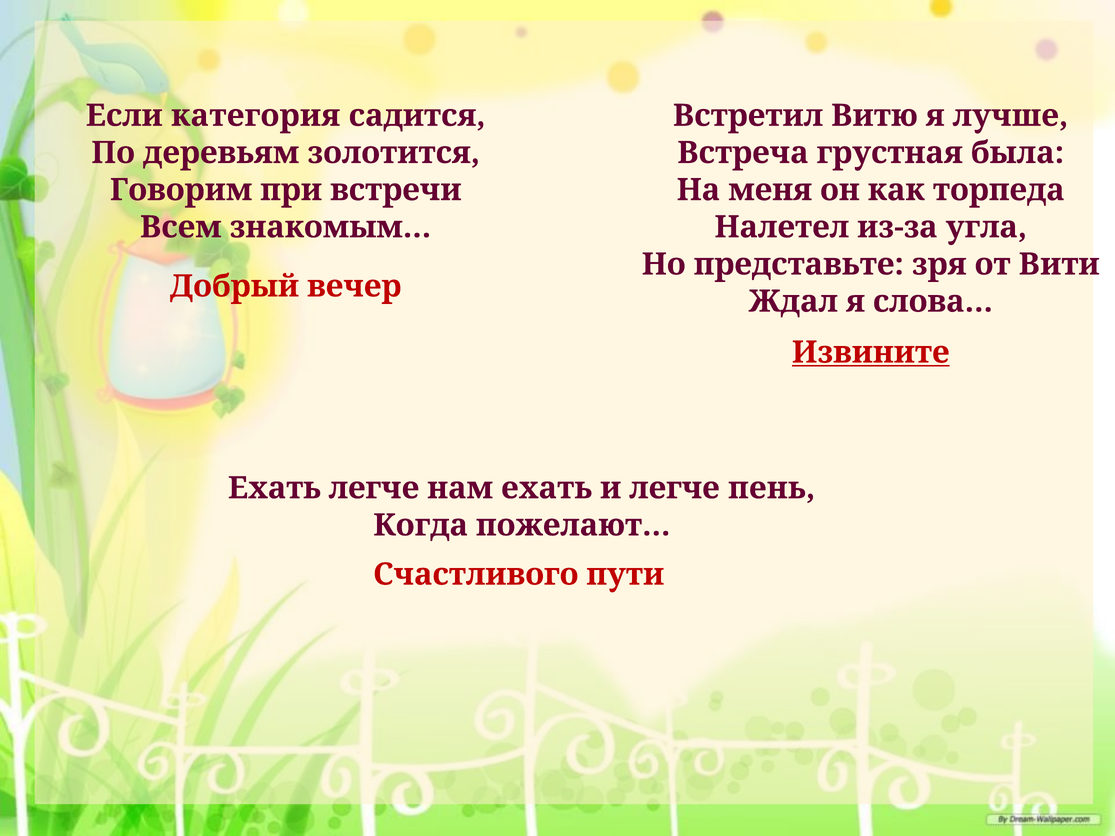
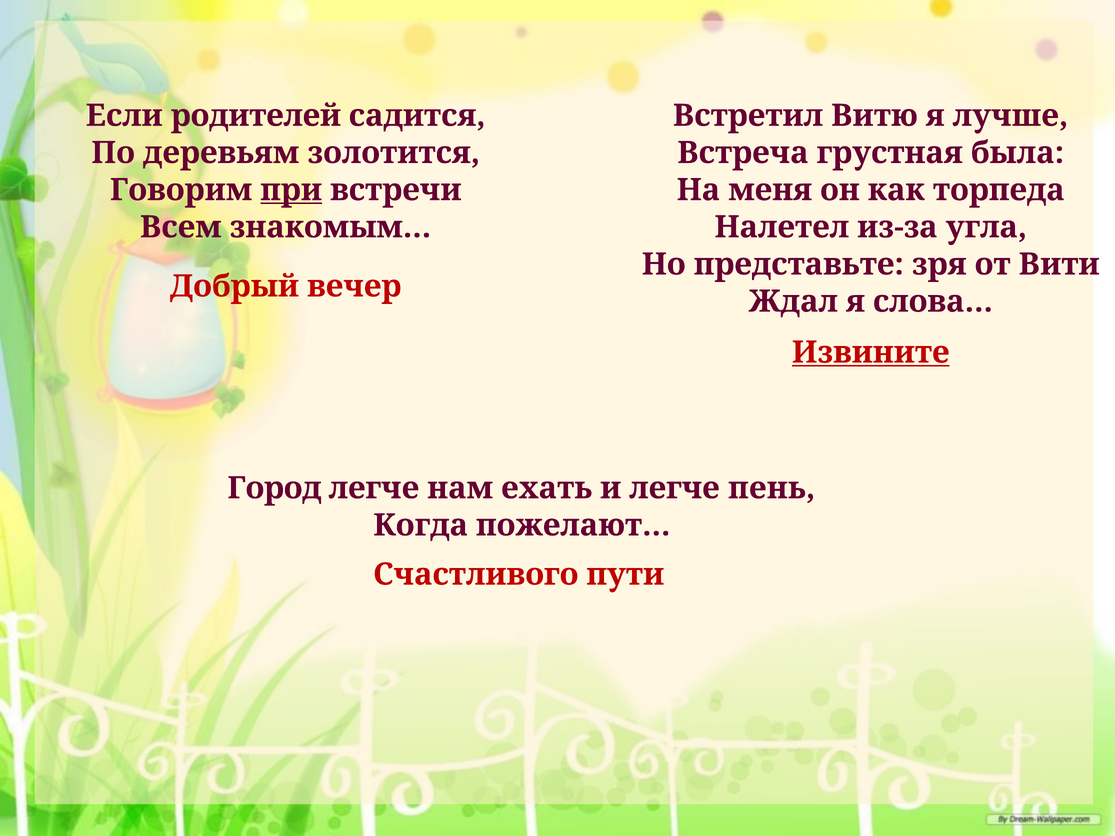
категория: категория -> родителей
при underline: none -> present
Ехать at (274, 488): Ехать -> Город
